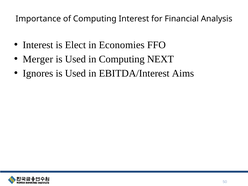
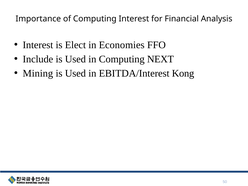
Merger: Merger -> Include
Ignores: Ignores -> Mining
Aims: Aims -> Kong
